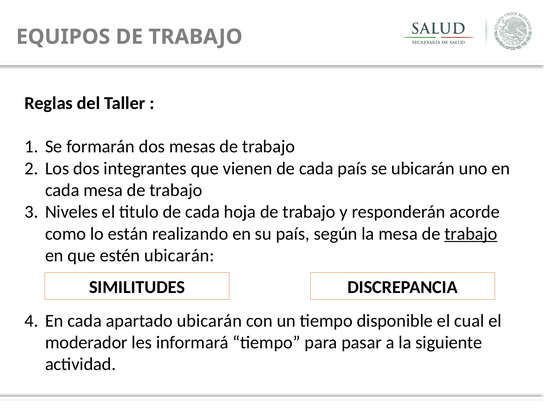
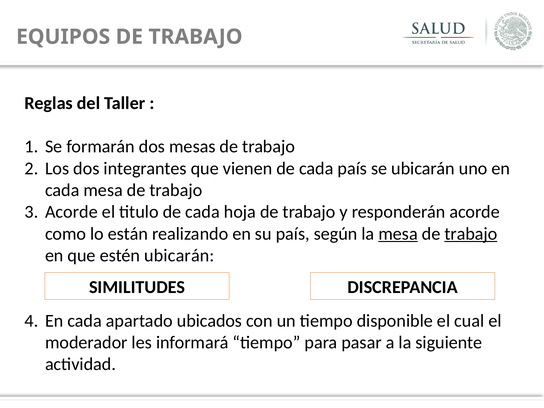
Niveles at (71, 212): Niveles -> Acorde
mesa at (398, 234) underline: none -> present
apartado ubicarán: ubicarán -> ubicados
